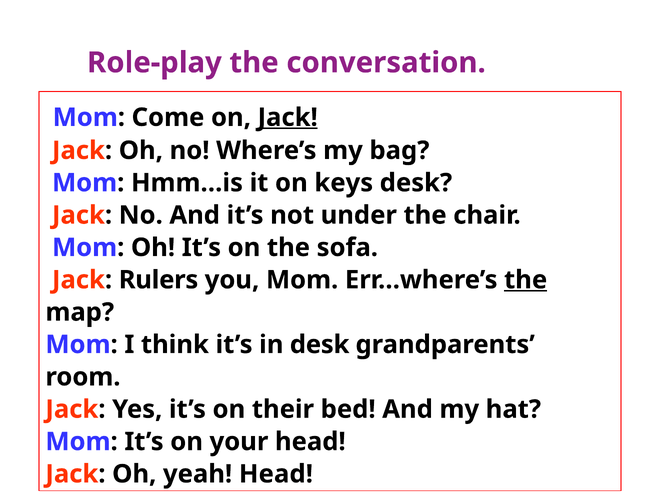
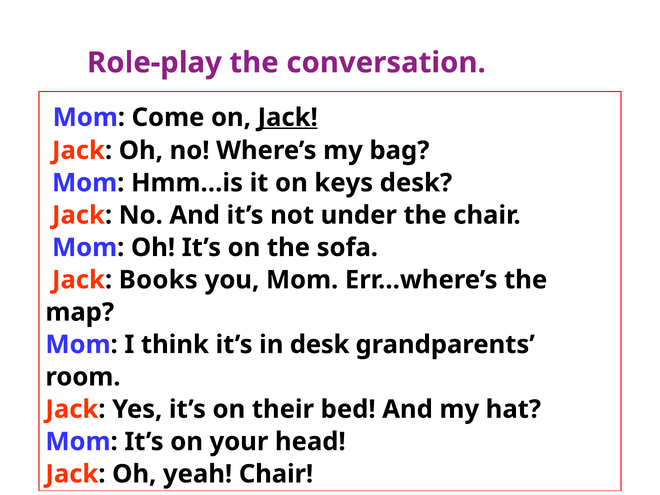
Rulers: Rulers -> Books
the at (526, 280) underline: present -> none
yeah Head: Head -> Chair
